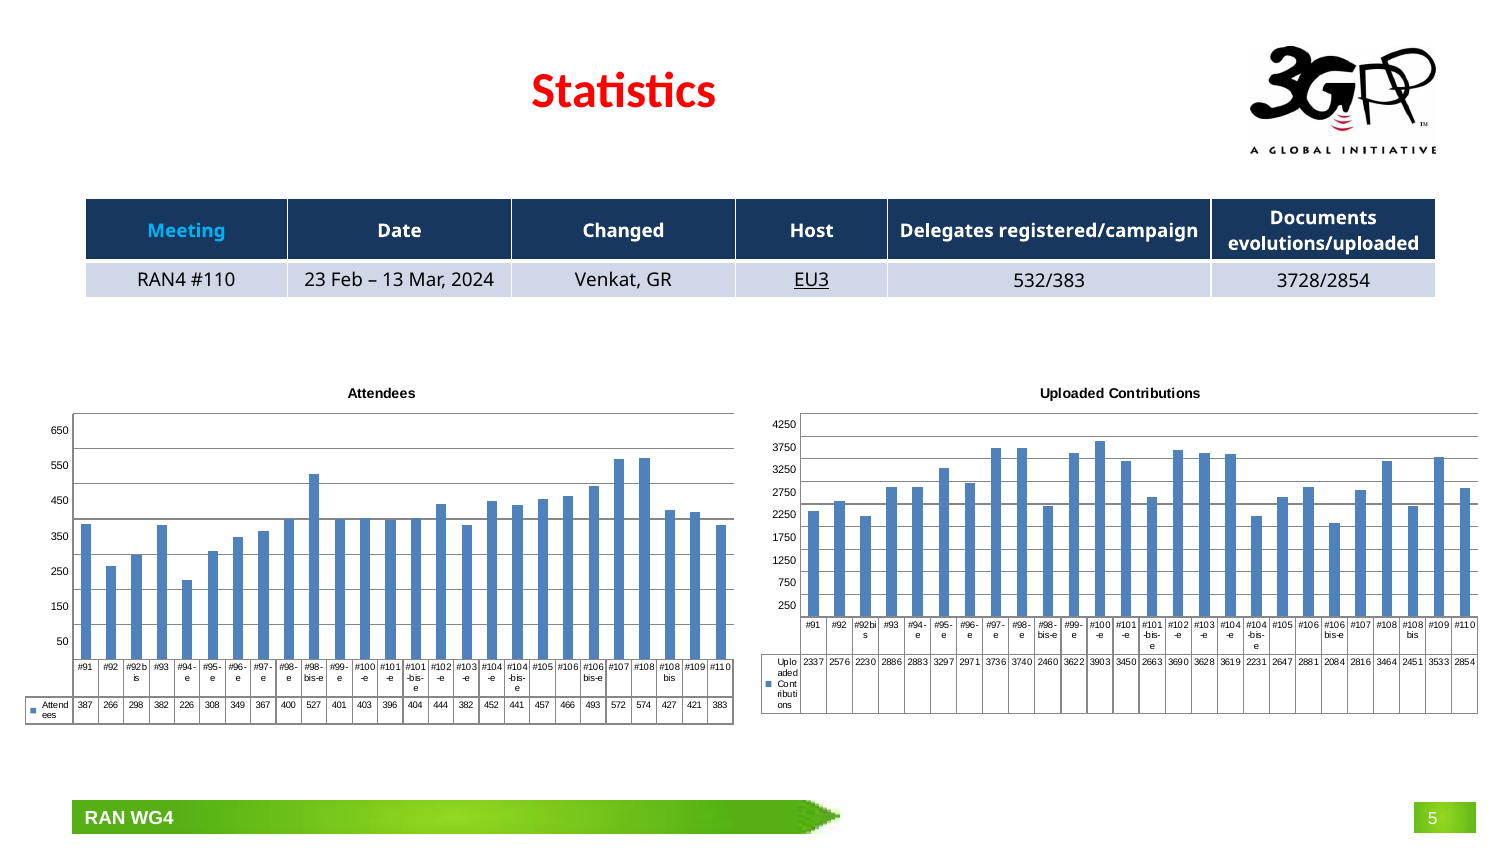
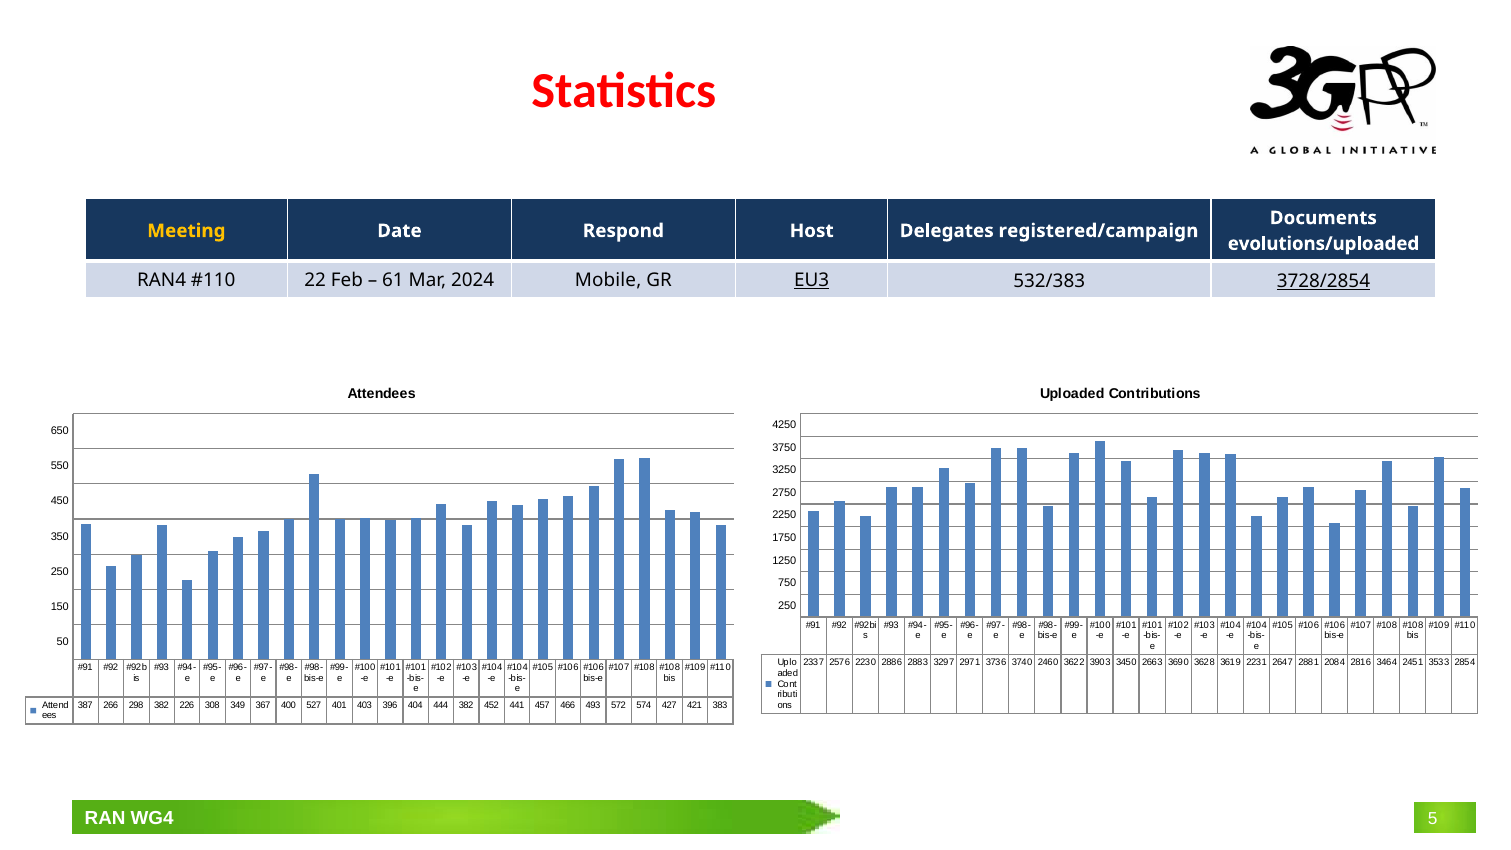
Meeting colour: light blue -> yellow
Changed: Changed -> Respond
23: 23 -> 22
13: 13 -> 61
2024 Venkat: Venkat -> Mobile
3728/2854 underline: none -> present
